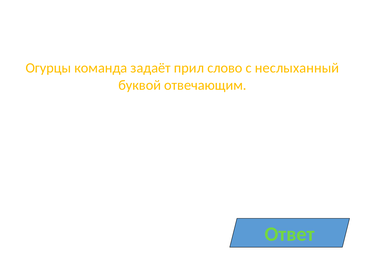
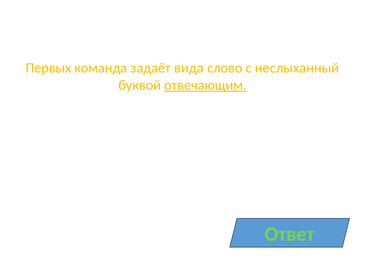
Огурцы: Огурцы -> Первых
прил: прил -> вида
отвечающим underline: none -> present
